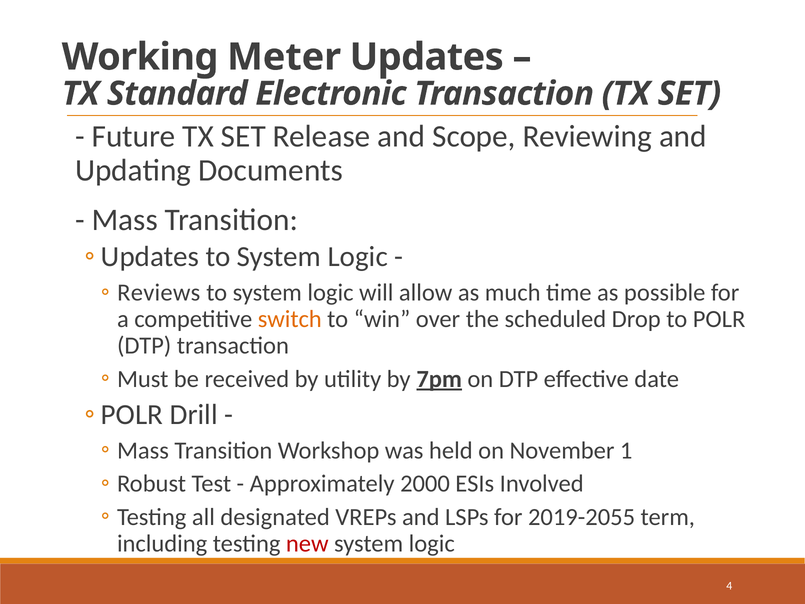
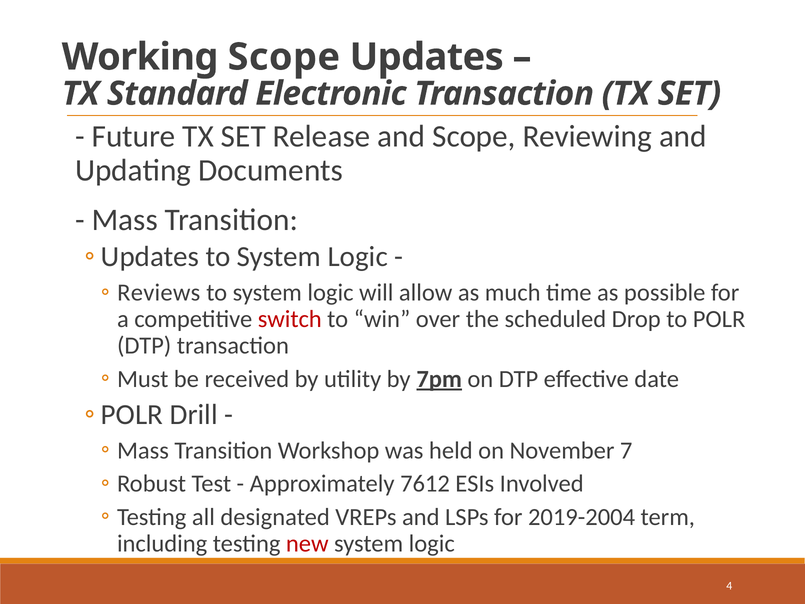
Working Meter: Meter -> Scope
switch colour: orange -> red
1: 1 -> 7
2000: 2000 -> 7612
2019-2055: 2019-2055 -> 2019-2004
